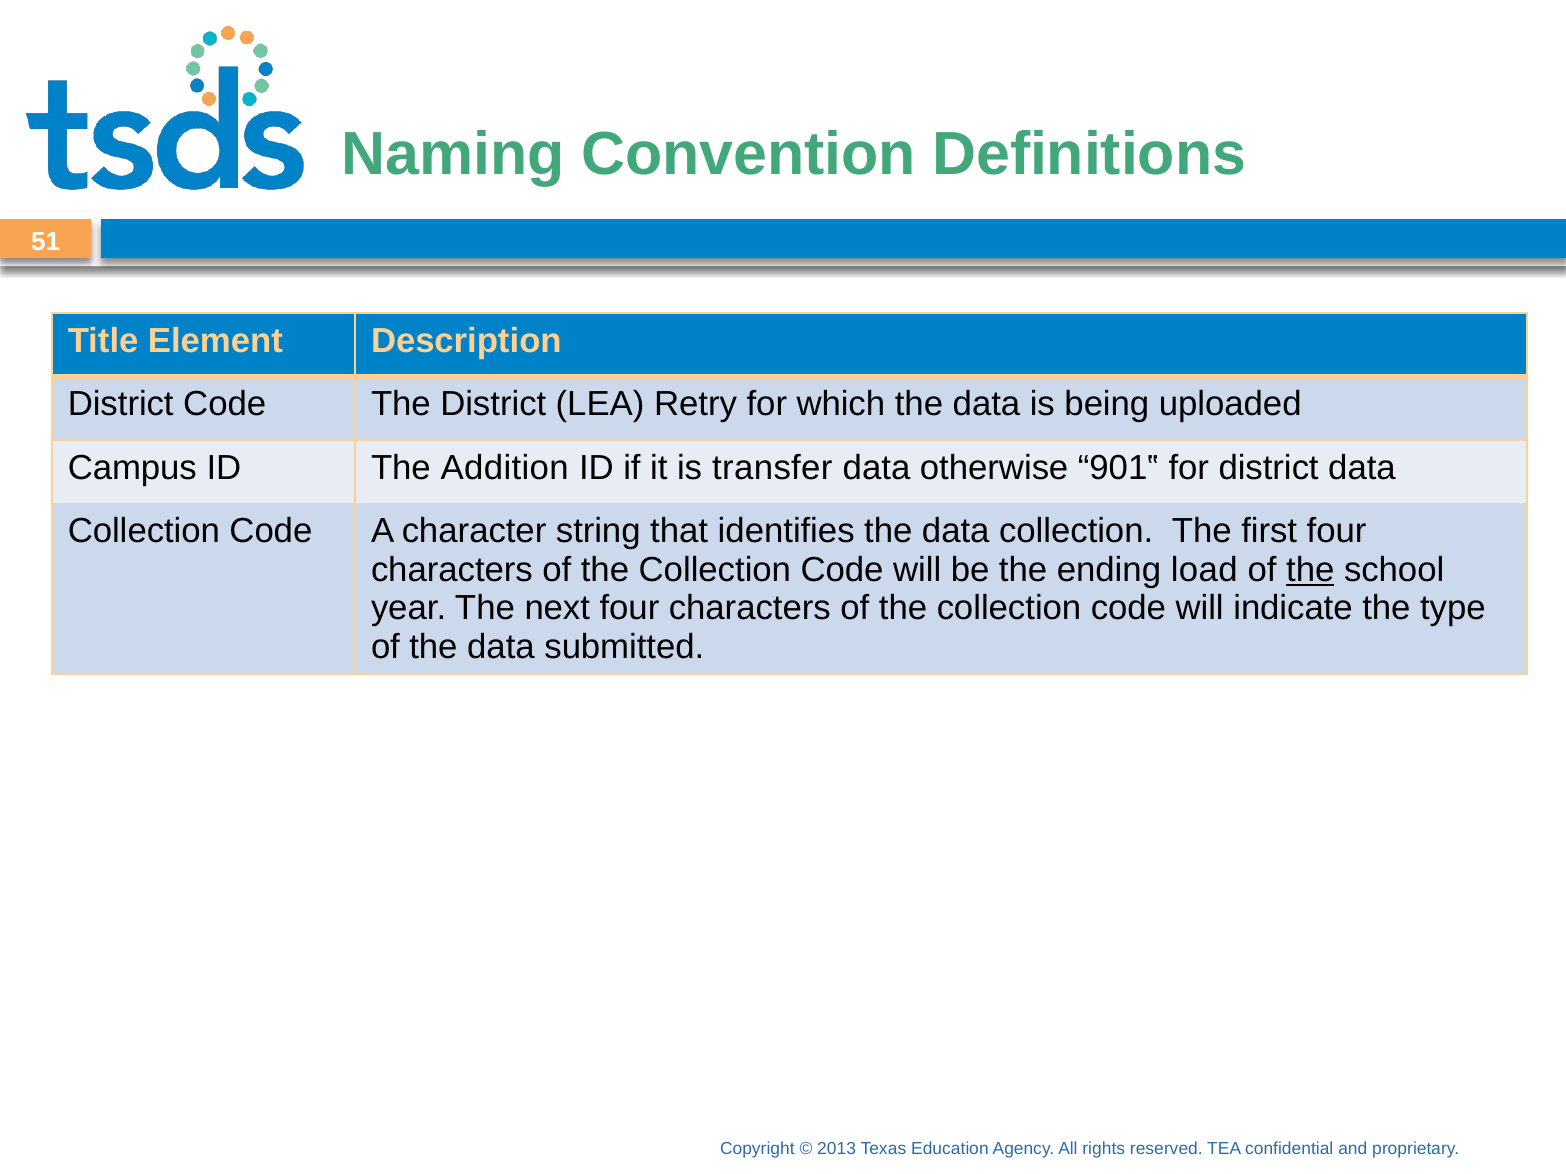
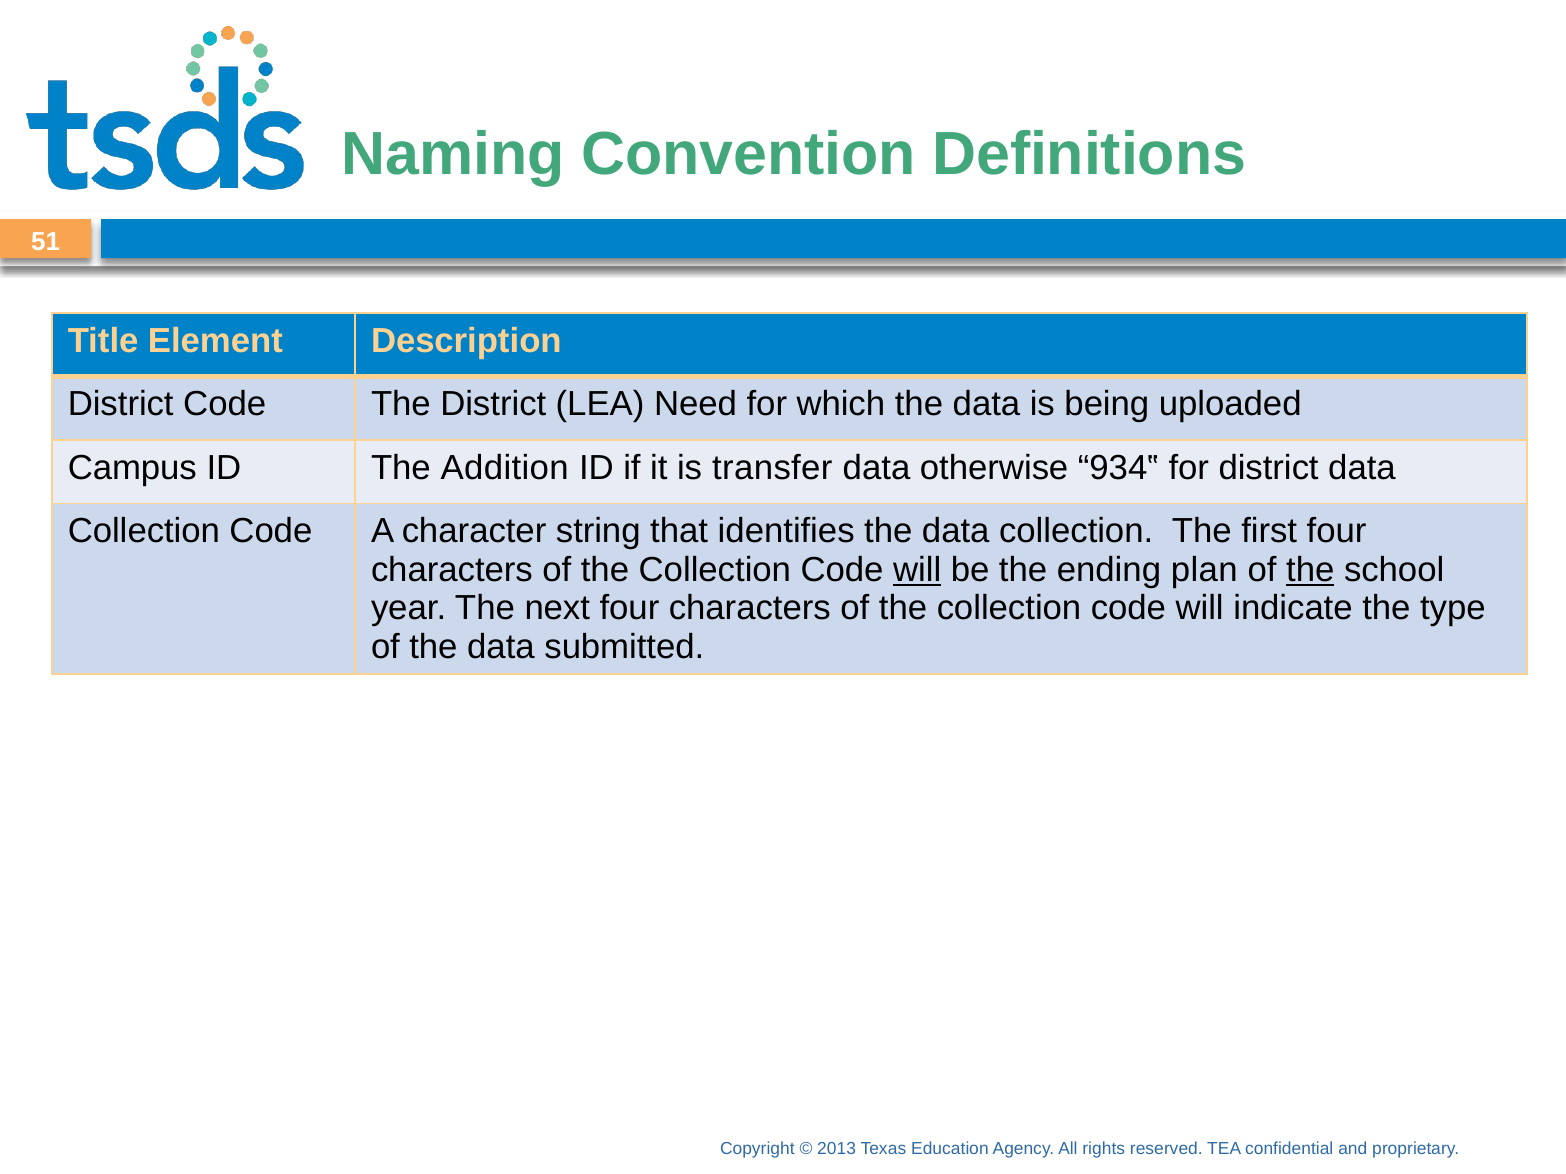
Retry: Retry -> Need
901‟: 901‟ -> 934‟
will at (917, 570) underline: none -> present
load: load -> plan
